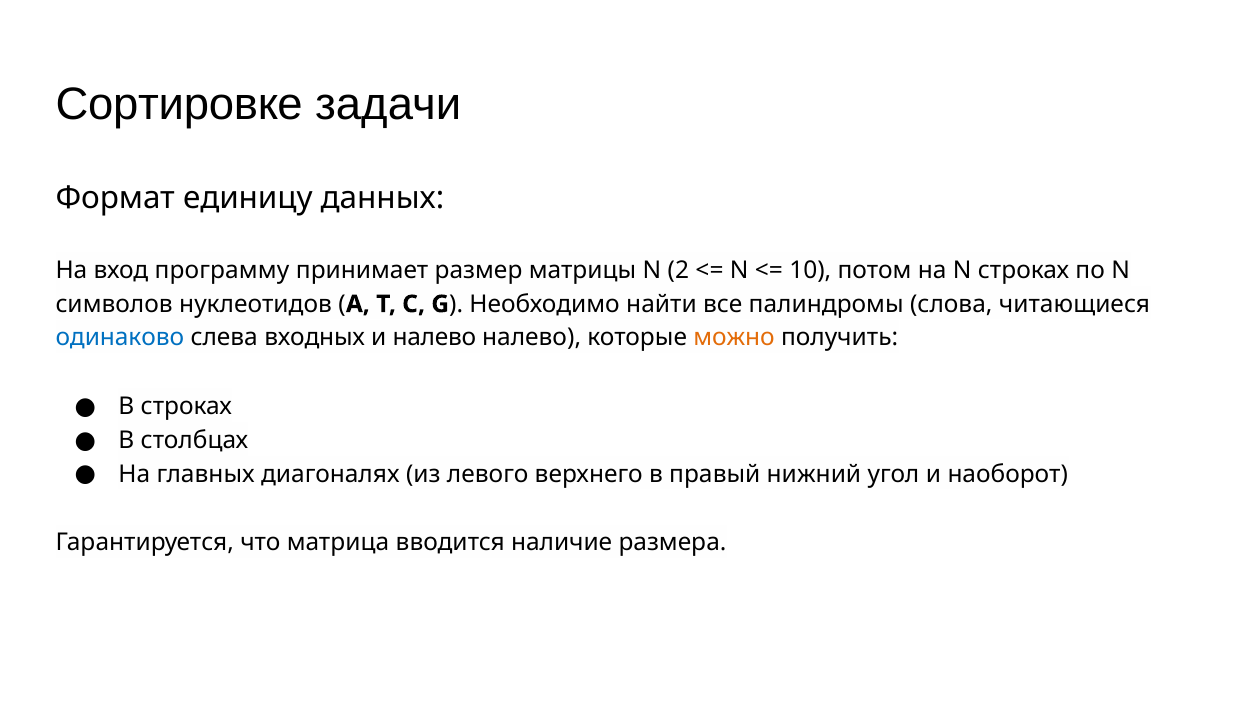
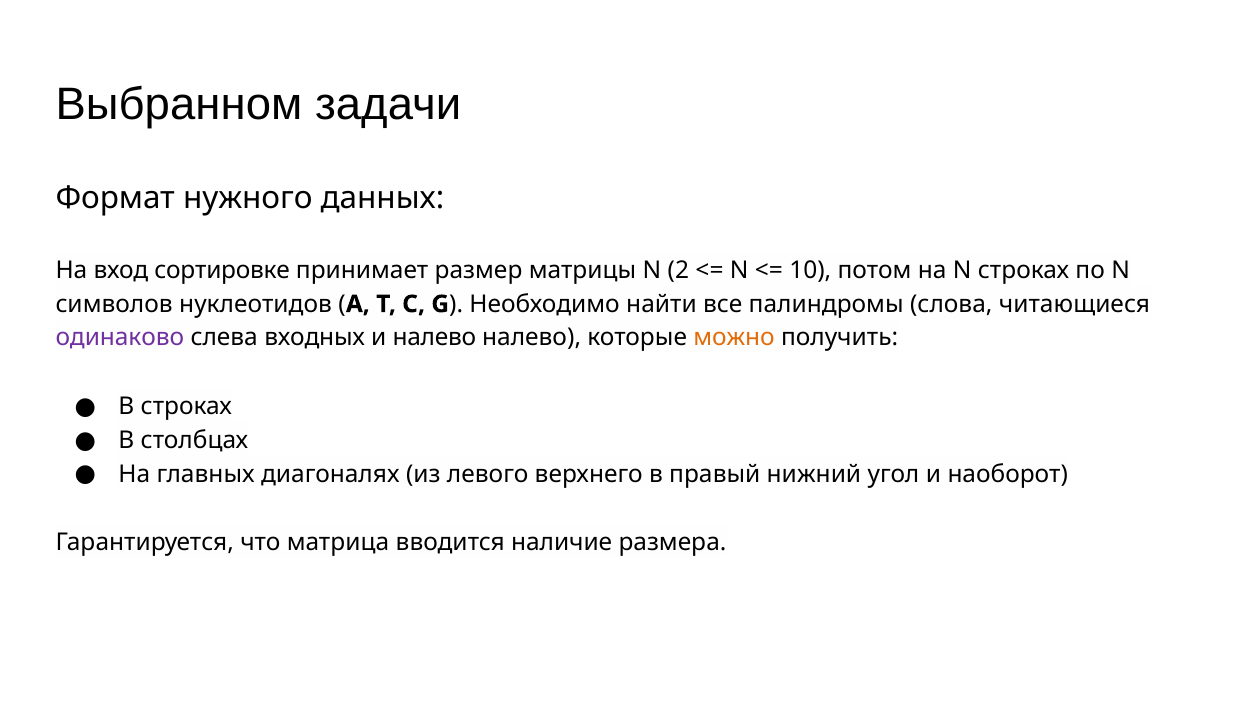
Сортировке: Сортировке -> Выбранном
единицу: единицу -> нужного
программу: программу -> сортировке
одинаково colour: blue -> purple
